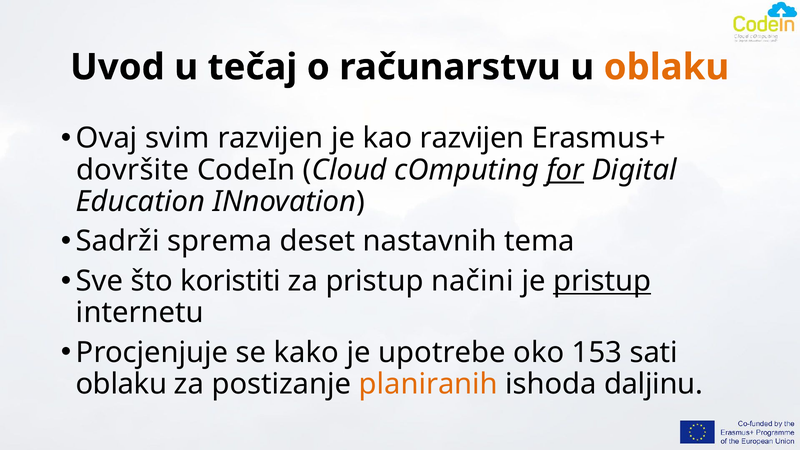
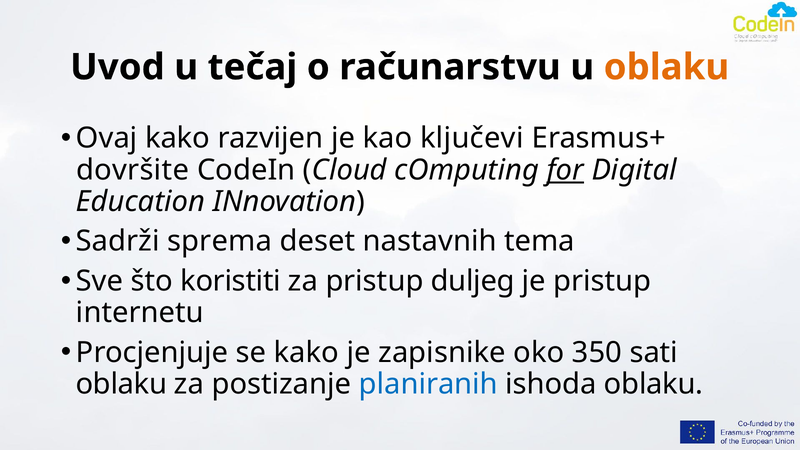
Ovaj svim: svim -> kako
kao razvijen: razvijen -> ključevi
načini: načini -> duljeg
pristup at (602, 281) underline: present -> none
upotrebe: upotrebe -> zapisnike
153: 153 -> 350
planiranih colour: orange -> blue
ishoda daljinu: daljinu -> oblaku
